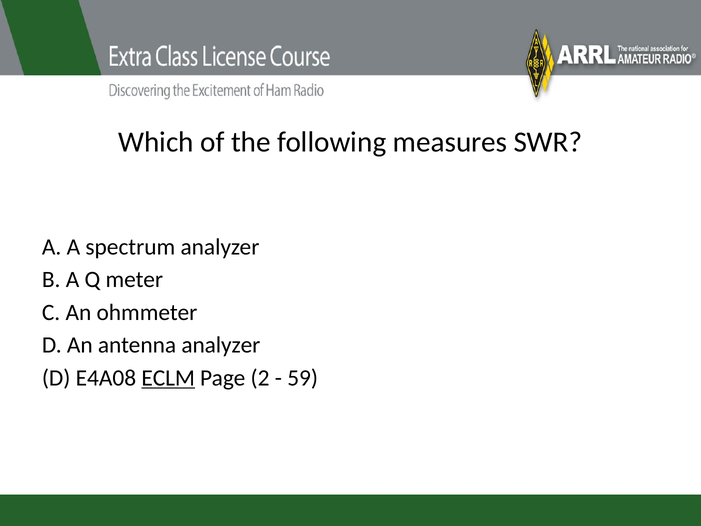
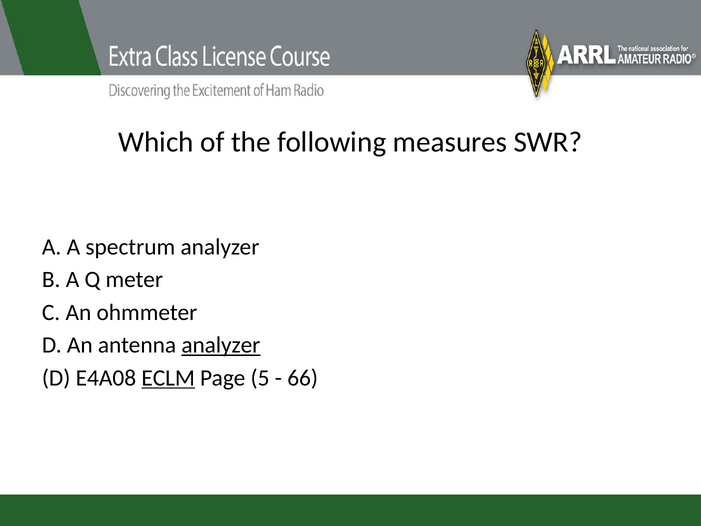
analyzer at (221, 345) underline: none -> present
2: 2 -> 5
59: 59 -> 66
